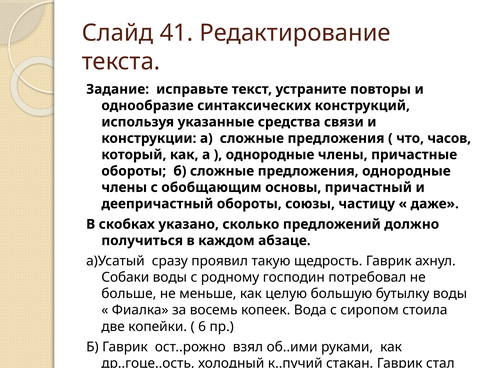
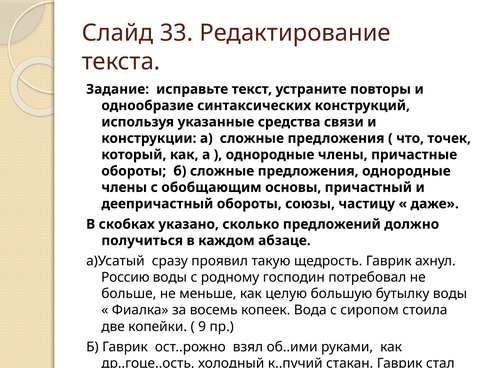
41: 41 -> 33
часов: часов -> точек
Собаки: Собаки -> Россию
6: 6 -> 9
